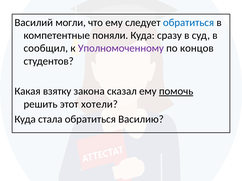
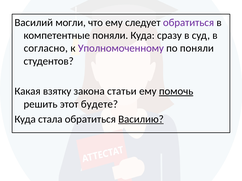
обратиться at (189, 23) colour: blue -> purple
сообщил: сообщил -> согласно
по концов: концов -> поняли
сказал: сказал -> статьи
хотели: хотели -> будете
Василию underline: none -> present
